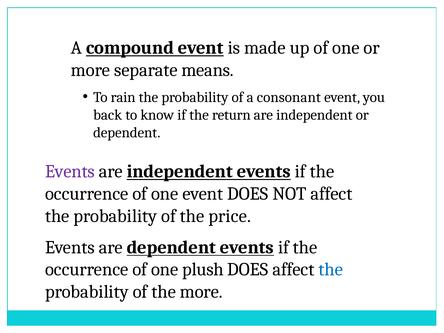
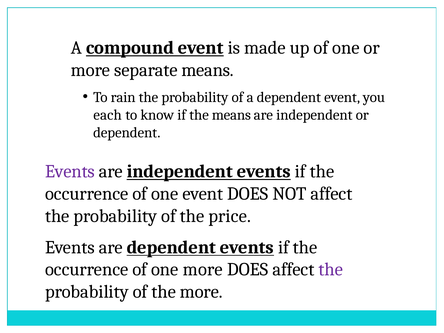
a consonant: consonant -> dependent
back: back -> each
the return: return -> means
one plush: plush -> more
the at (331, 270) colour: blue -> purple
